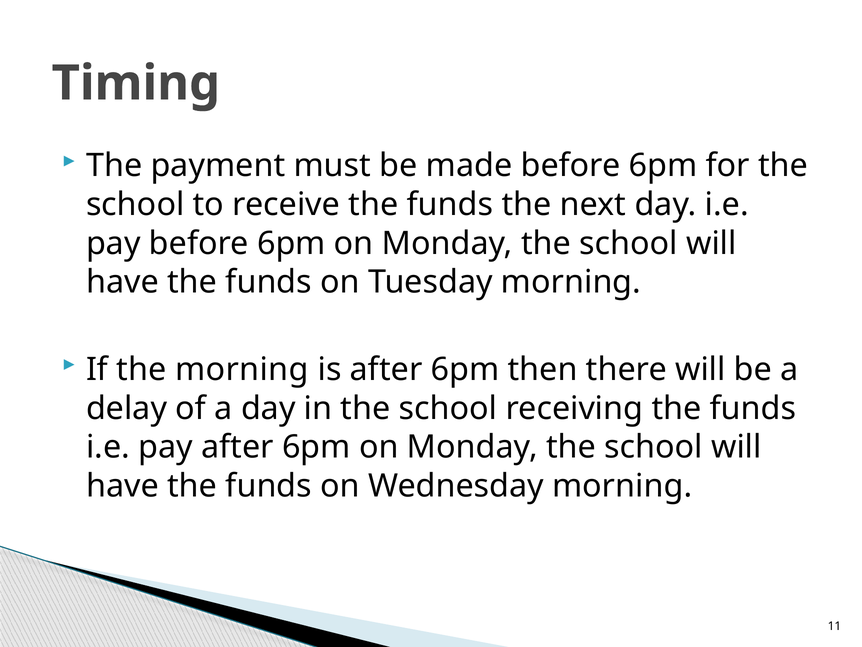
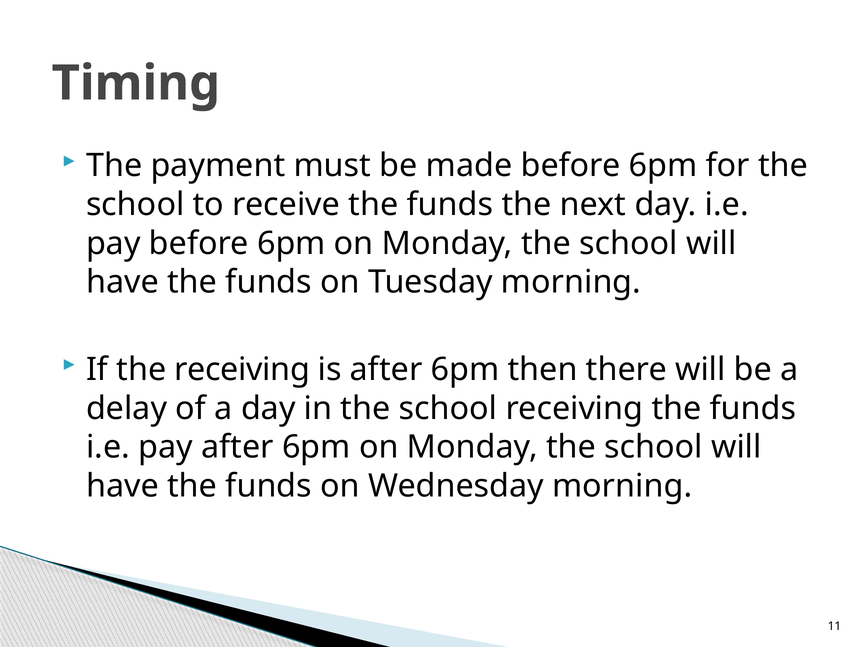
the morning: morning -> receiving
